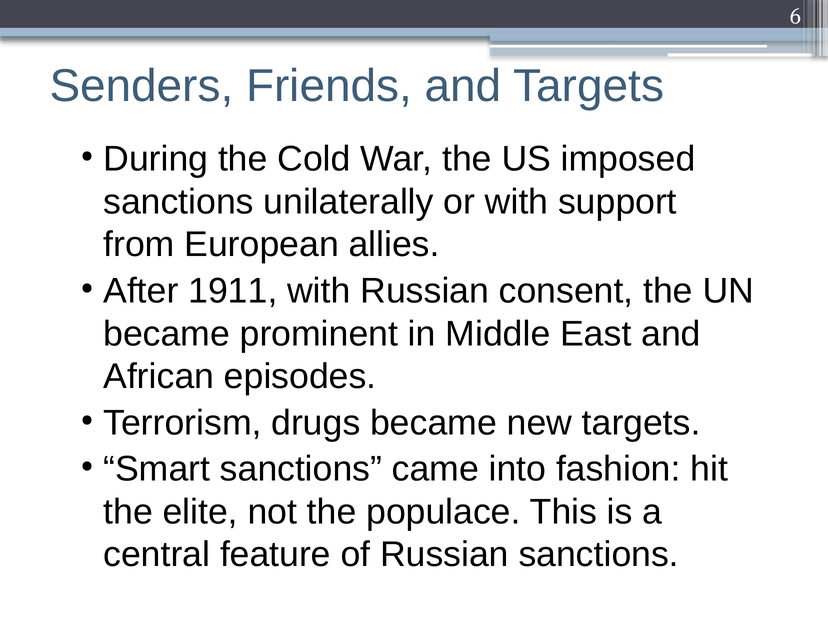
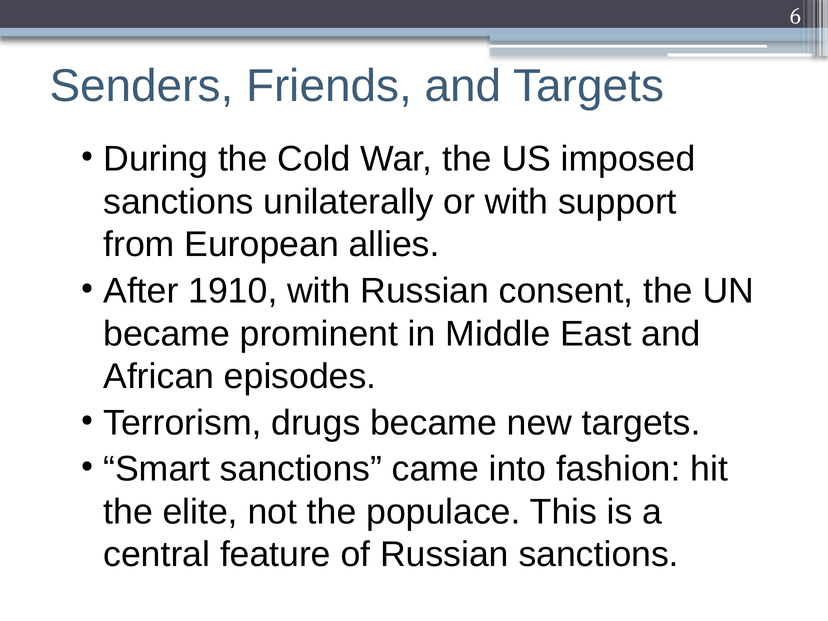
1911: 1911 -> 1910
